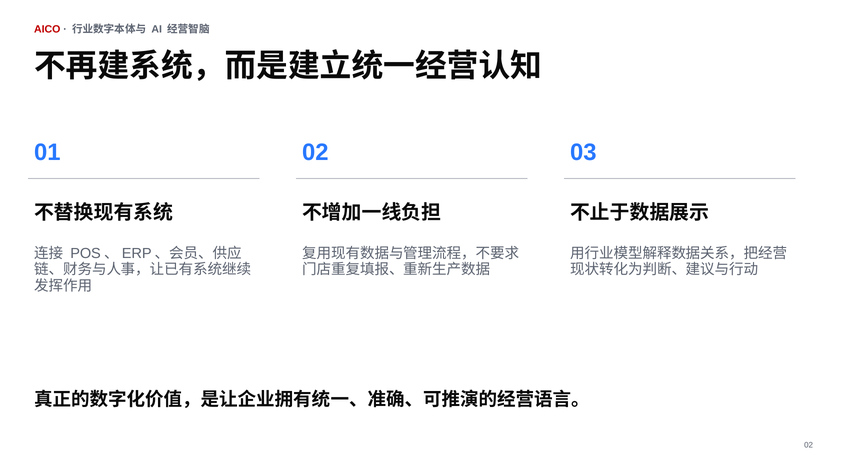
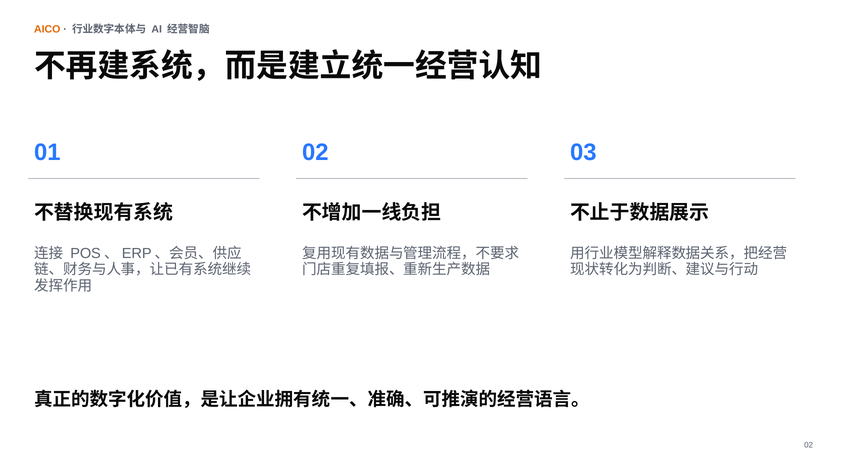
AICO colour: red -> orange
